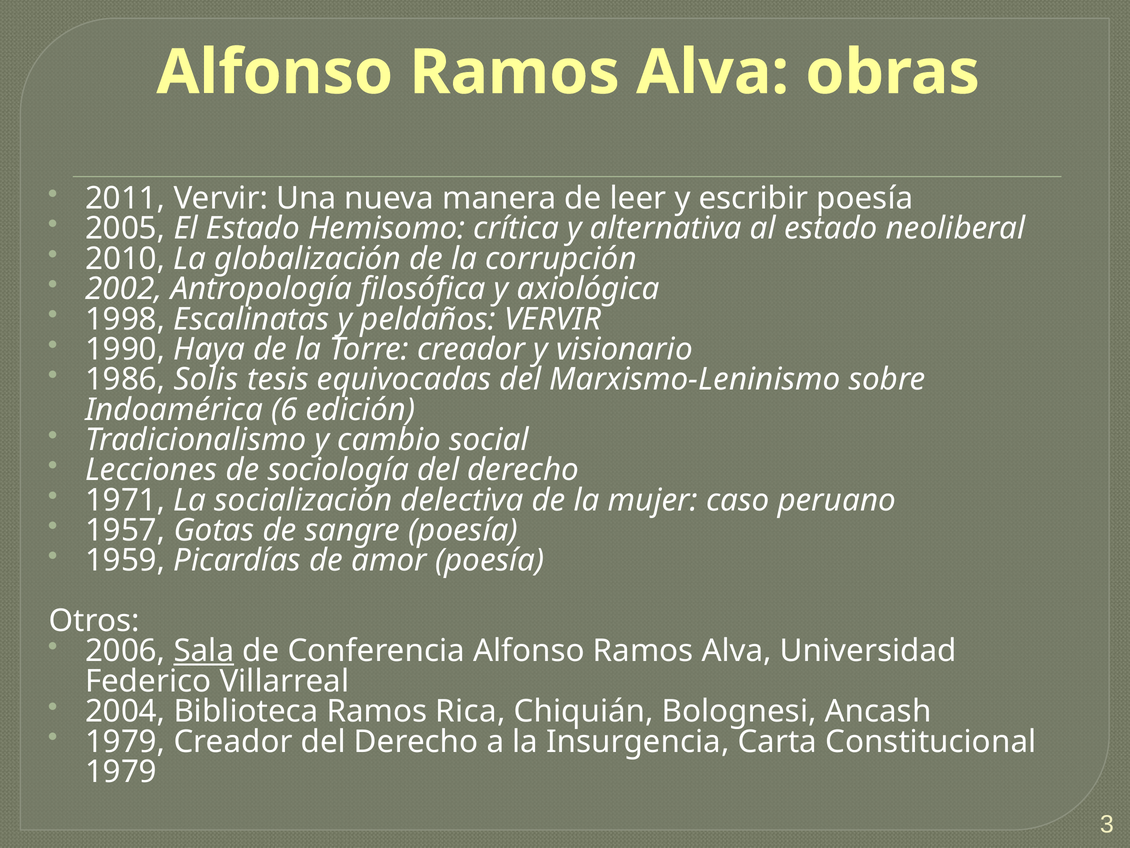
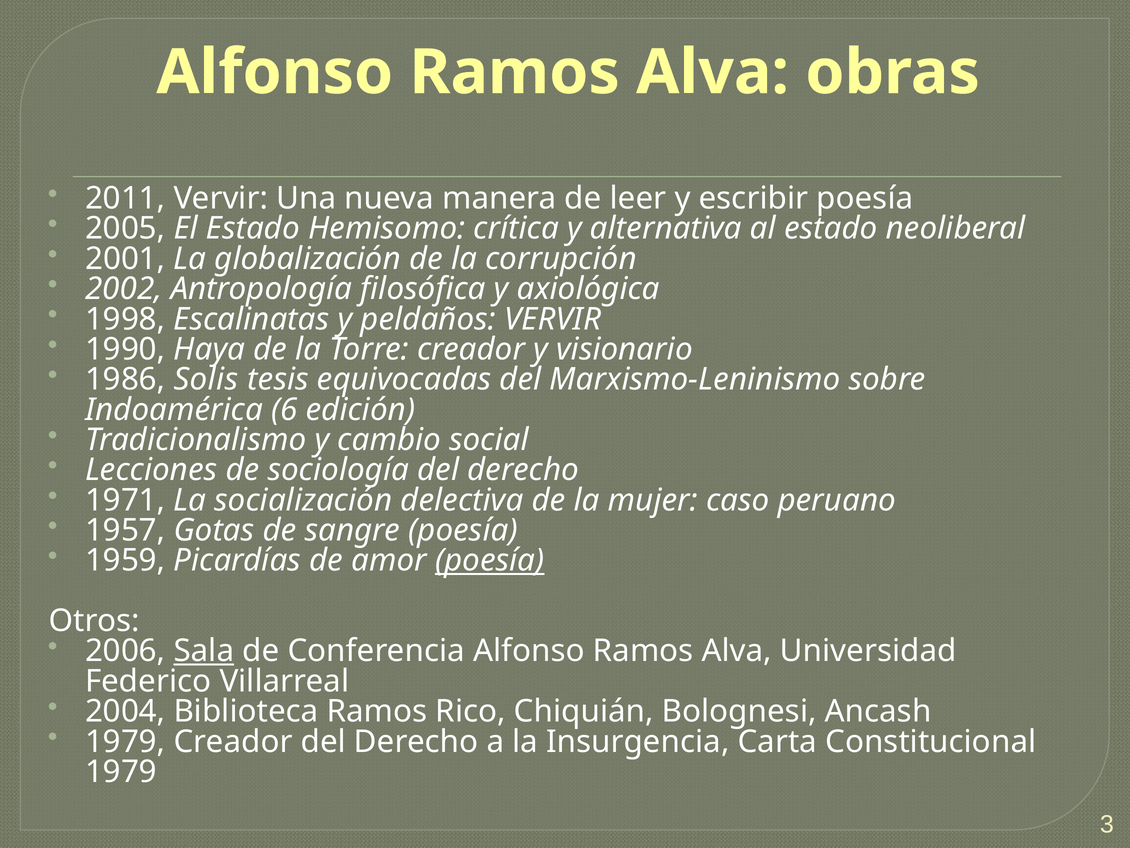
2010: 2010 -> 2001
poesía at (490, 560) underline: none -> present
Rica: Rica -> Rico
